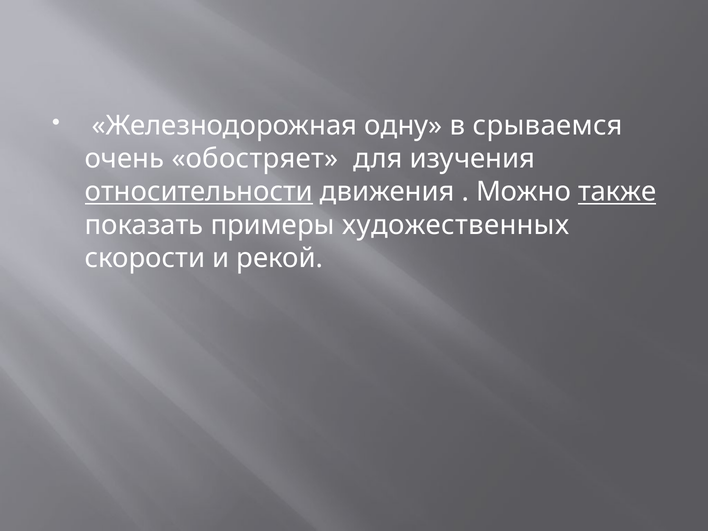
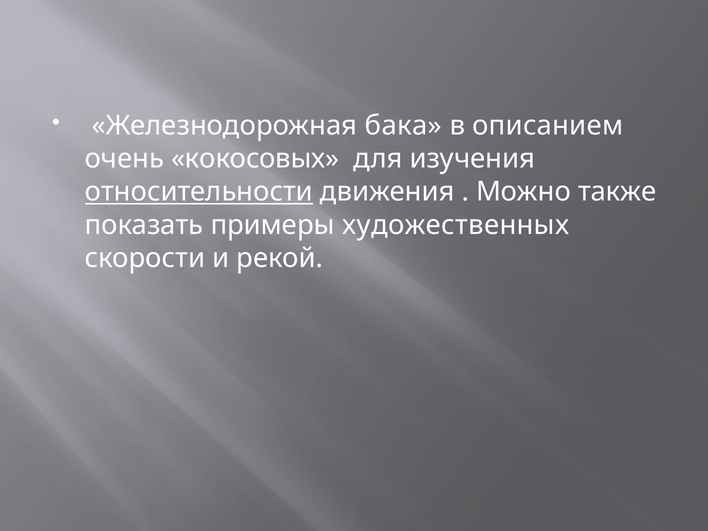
одну: одну -> бака
срываемся: срываемся -> описанием
обостряет: обостряет -> кокосовых
также underline: present -> none
